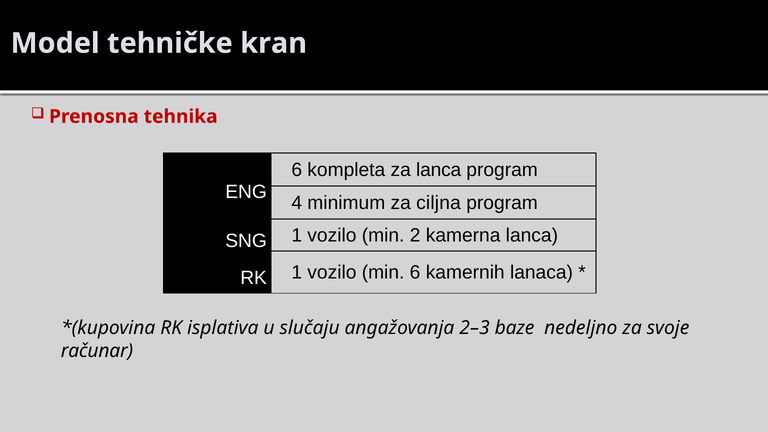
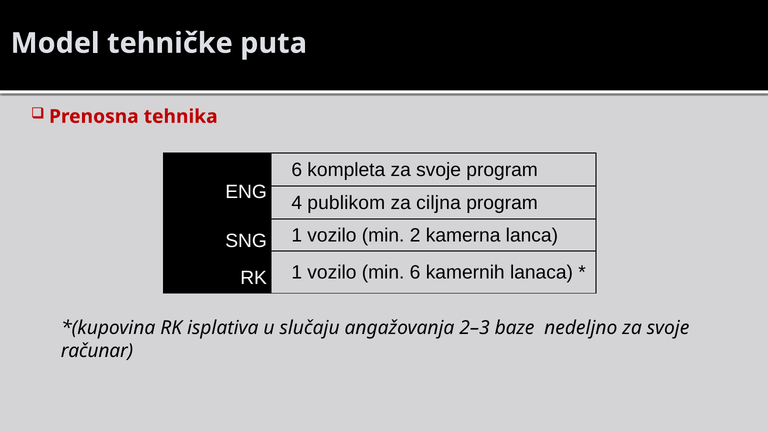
kran: kran -> puta
kompleta za lanca: lanca -> svoje
minimum: minimum -> publikom
